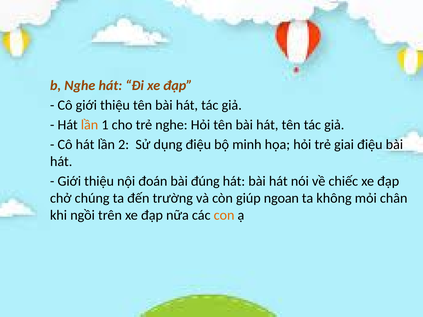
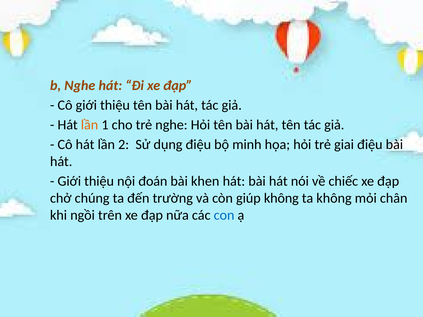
đúng: đúng -> khen
giúp ngoan: ngoan -> không
con colour: orange -> blue
